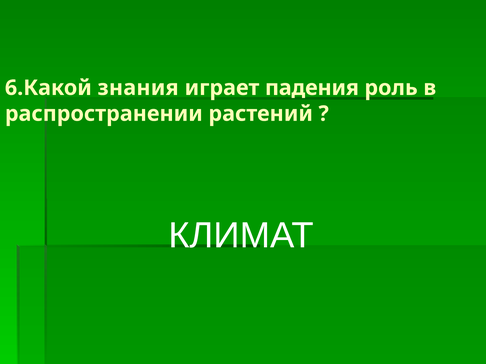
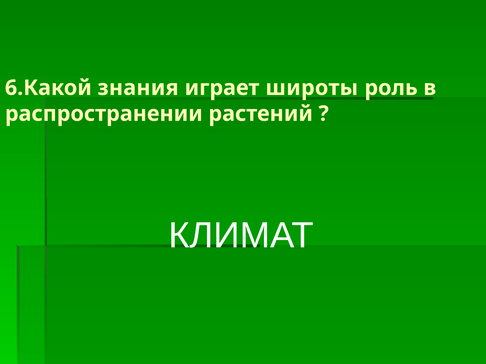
падения: падения -> широты
